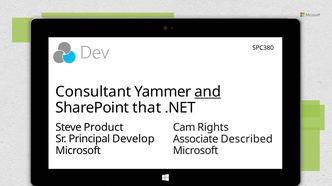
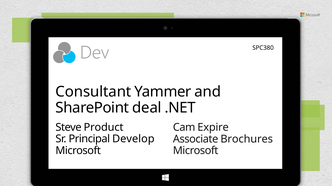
and underline: present -> none
that: that -> deal
Rights: Rights -> Expire
Described: Described -> Brochures
